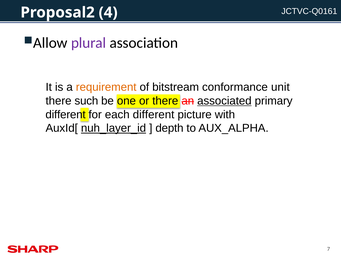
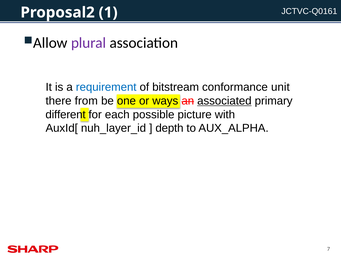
4: 4 -> 1
requirement colour: orange -> blue
such: such -> from
or there: there -> ways
each different: different -> possible
nuh_layer_id underline: present -> none
